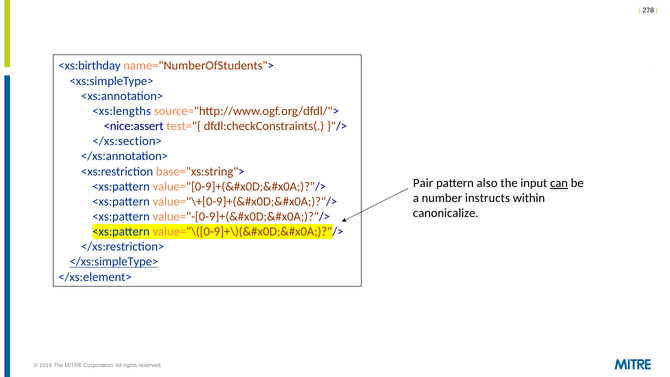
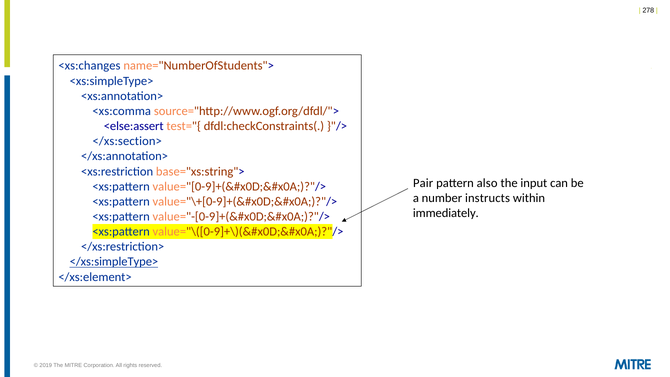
<xs:birthday: <xs:birthday -> <xs:changes
<xs:lengths: <xs:lengths -> <xs:comma
<nice:assert: <nice:assert -> <else:assert
can underline: present -> none
canonicalize: canonicalize -> immediately
